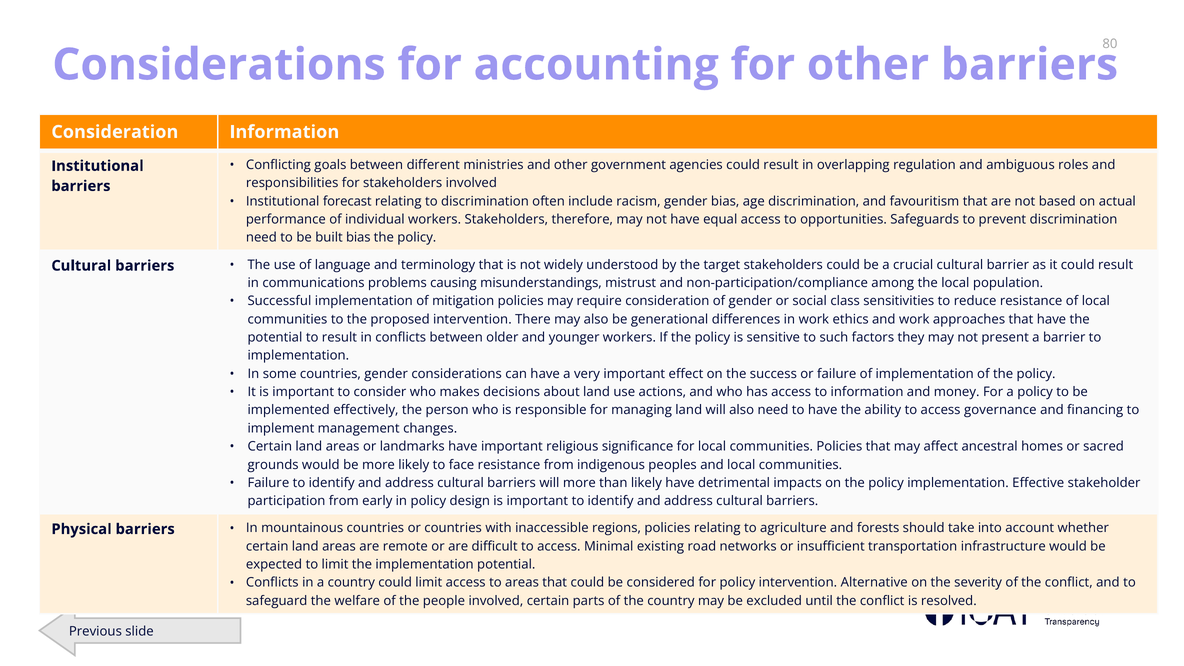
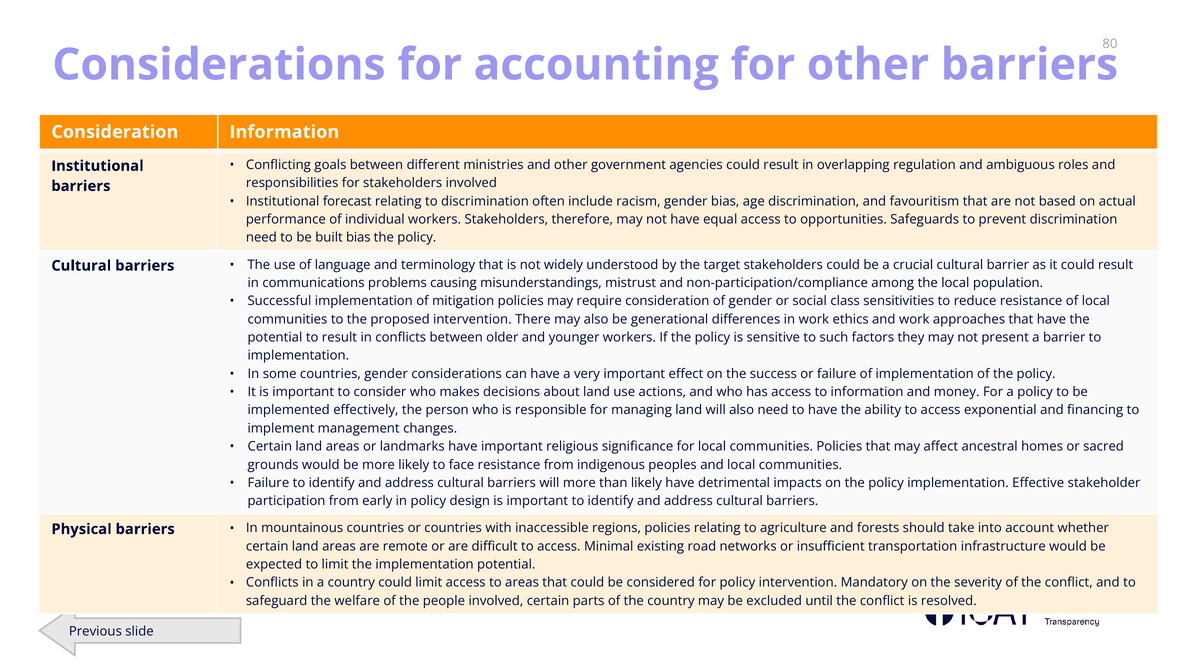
governance: governance -> exponential
Alternative: Alternative -> Mandatory
